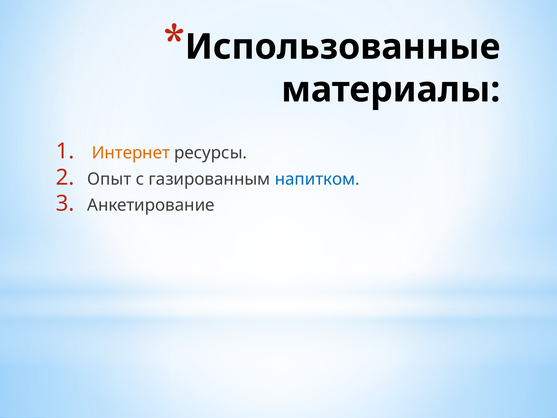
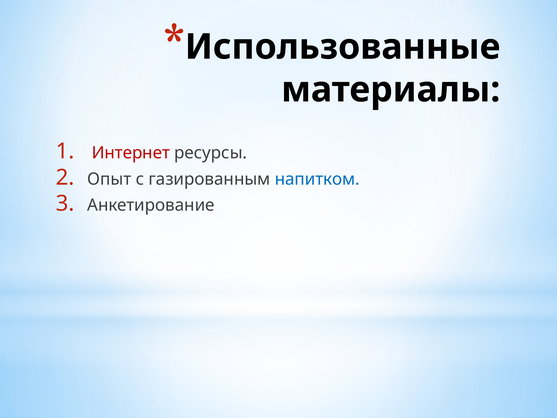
Интернет colour: orange -> red
